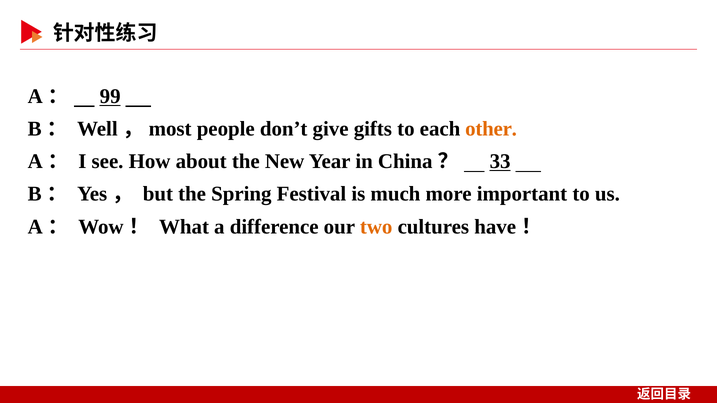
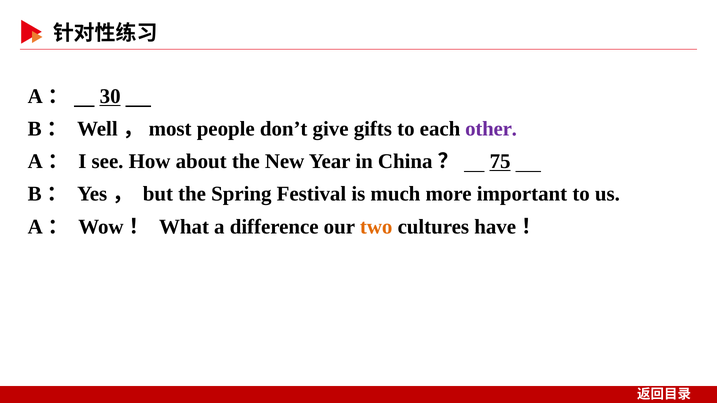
99: 99 -> 30
other colour: orange -> purple
33: 33 -> 75
